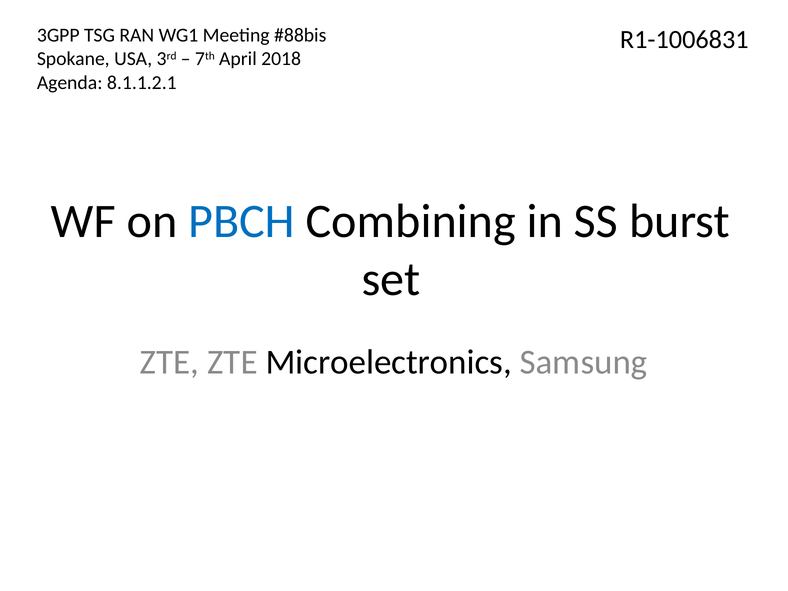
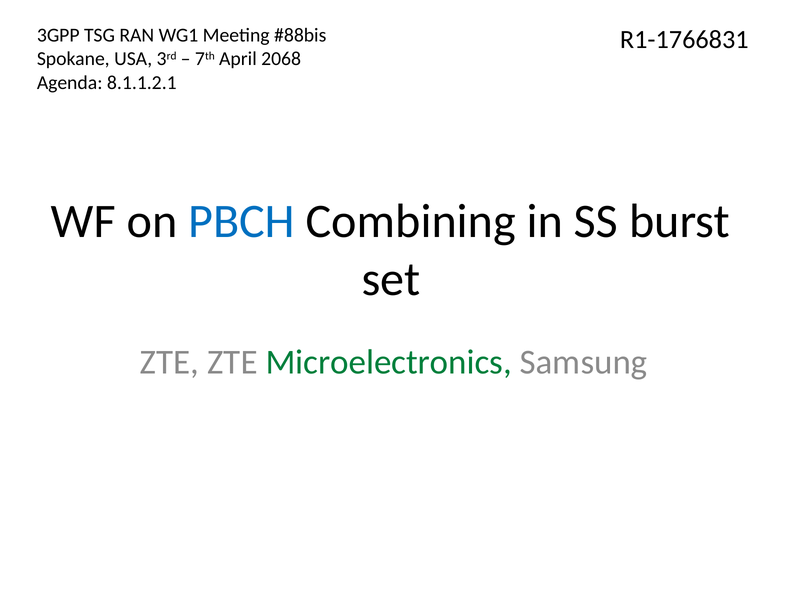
R1-1006831: R1-1006831 -> R1-1766831
2018: 2018 -> 2068
Microelectronics colour: black -> green
